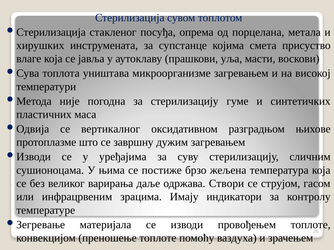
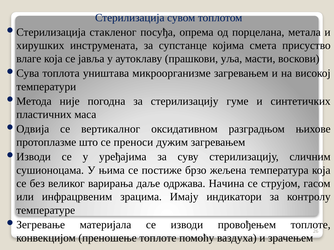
завршну: завршну -> преноси
Створи: Створи -> Начина
